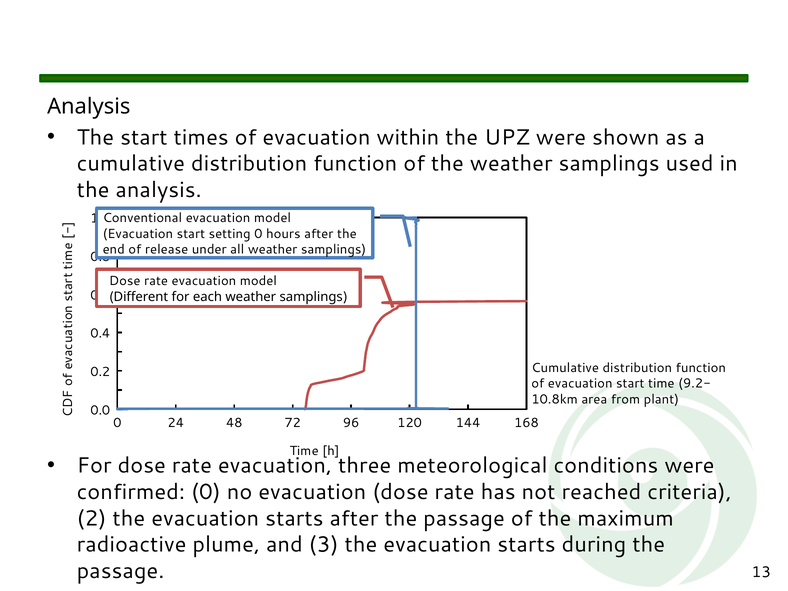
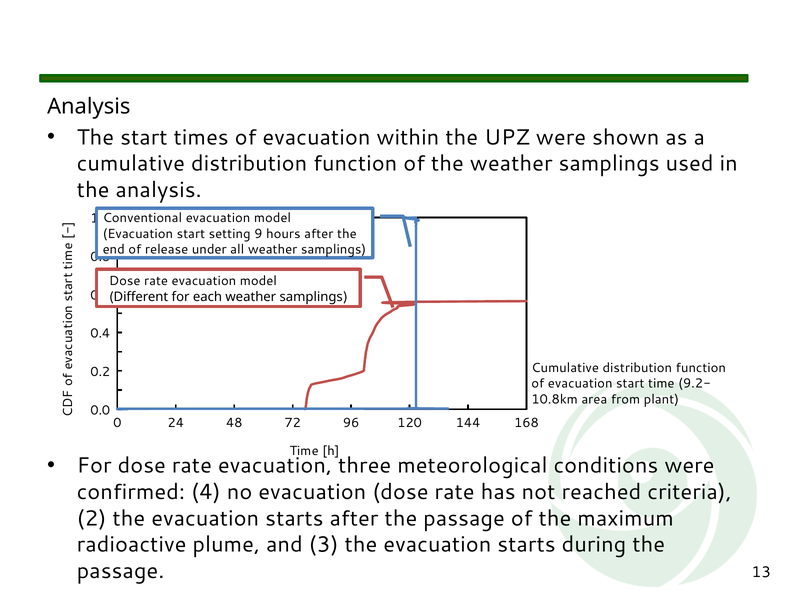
setting 0: 0 -> 9
confirmed 0: 0 -> 4
